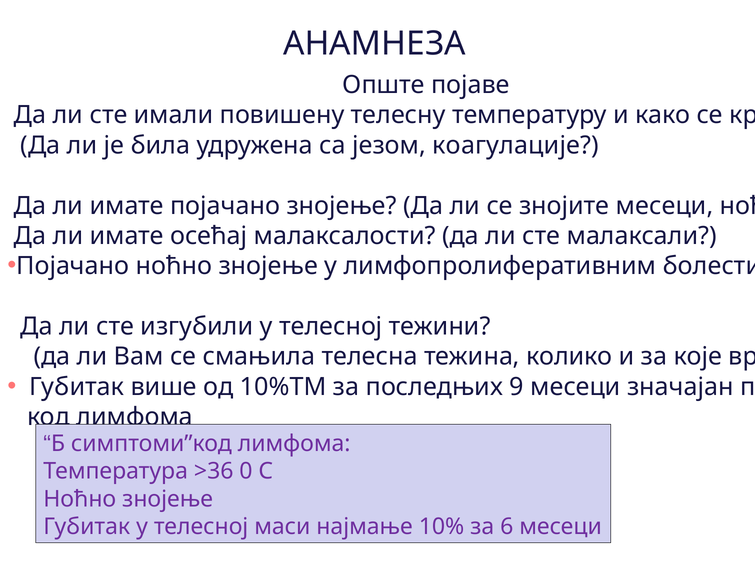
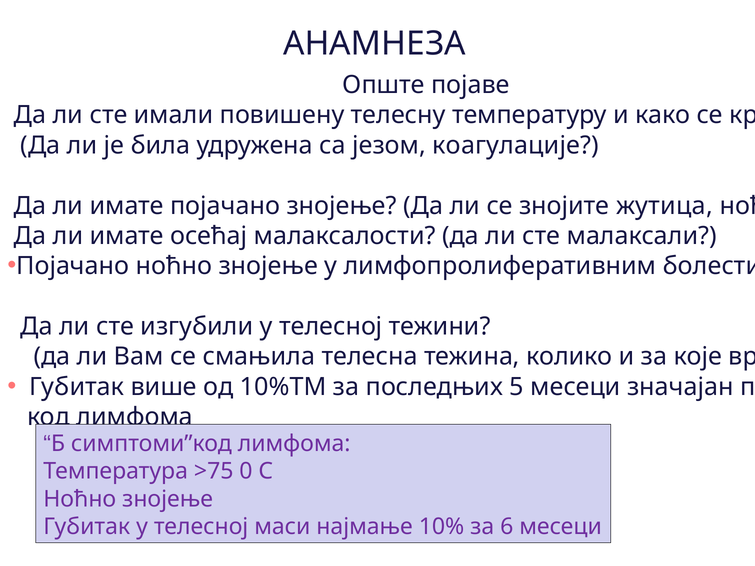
знојите месеци: месеци -> жутица
9: 9 -> 5
>36: >36 -> >75
